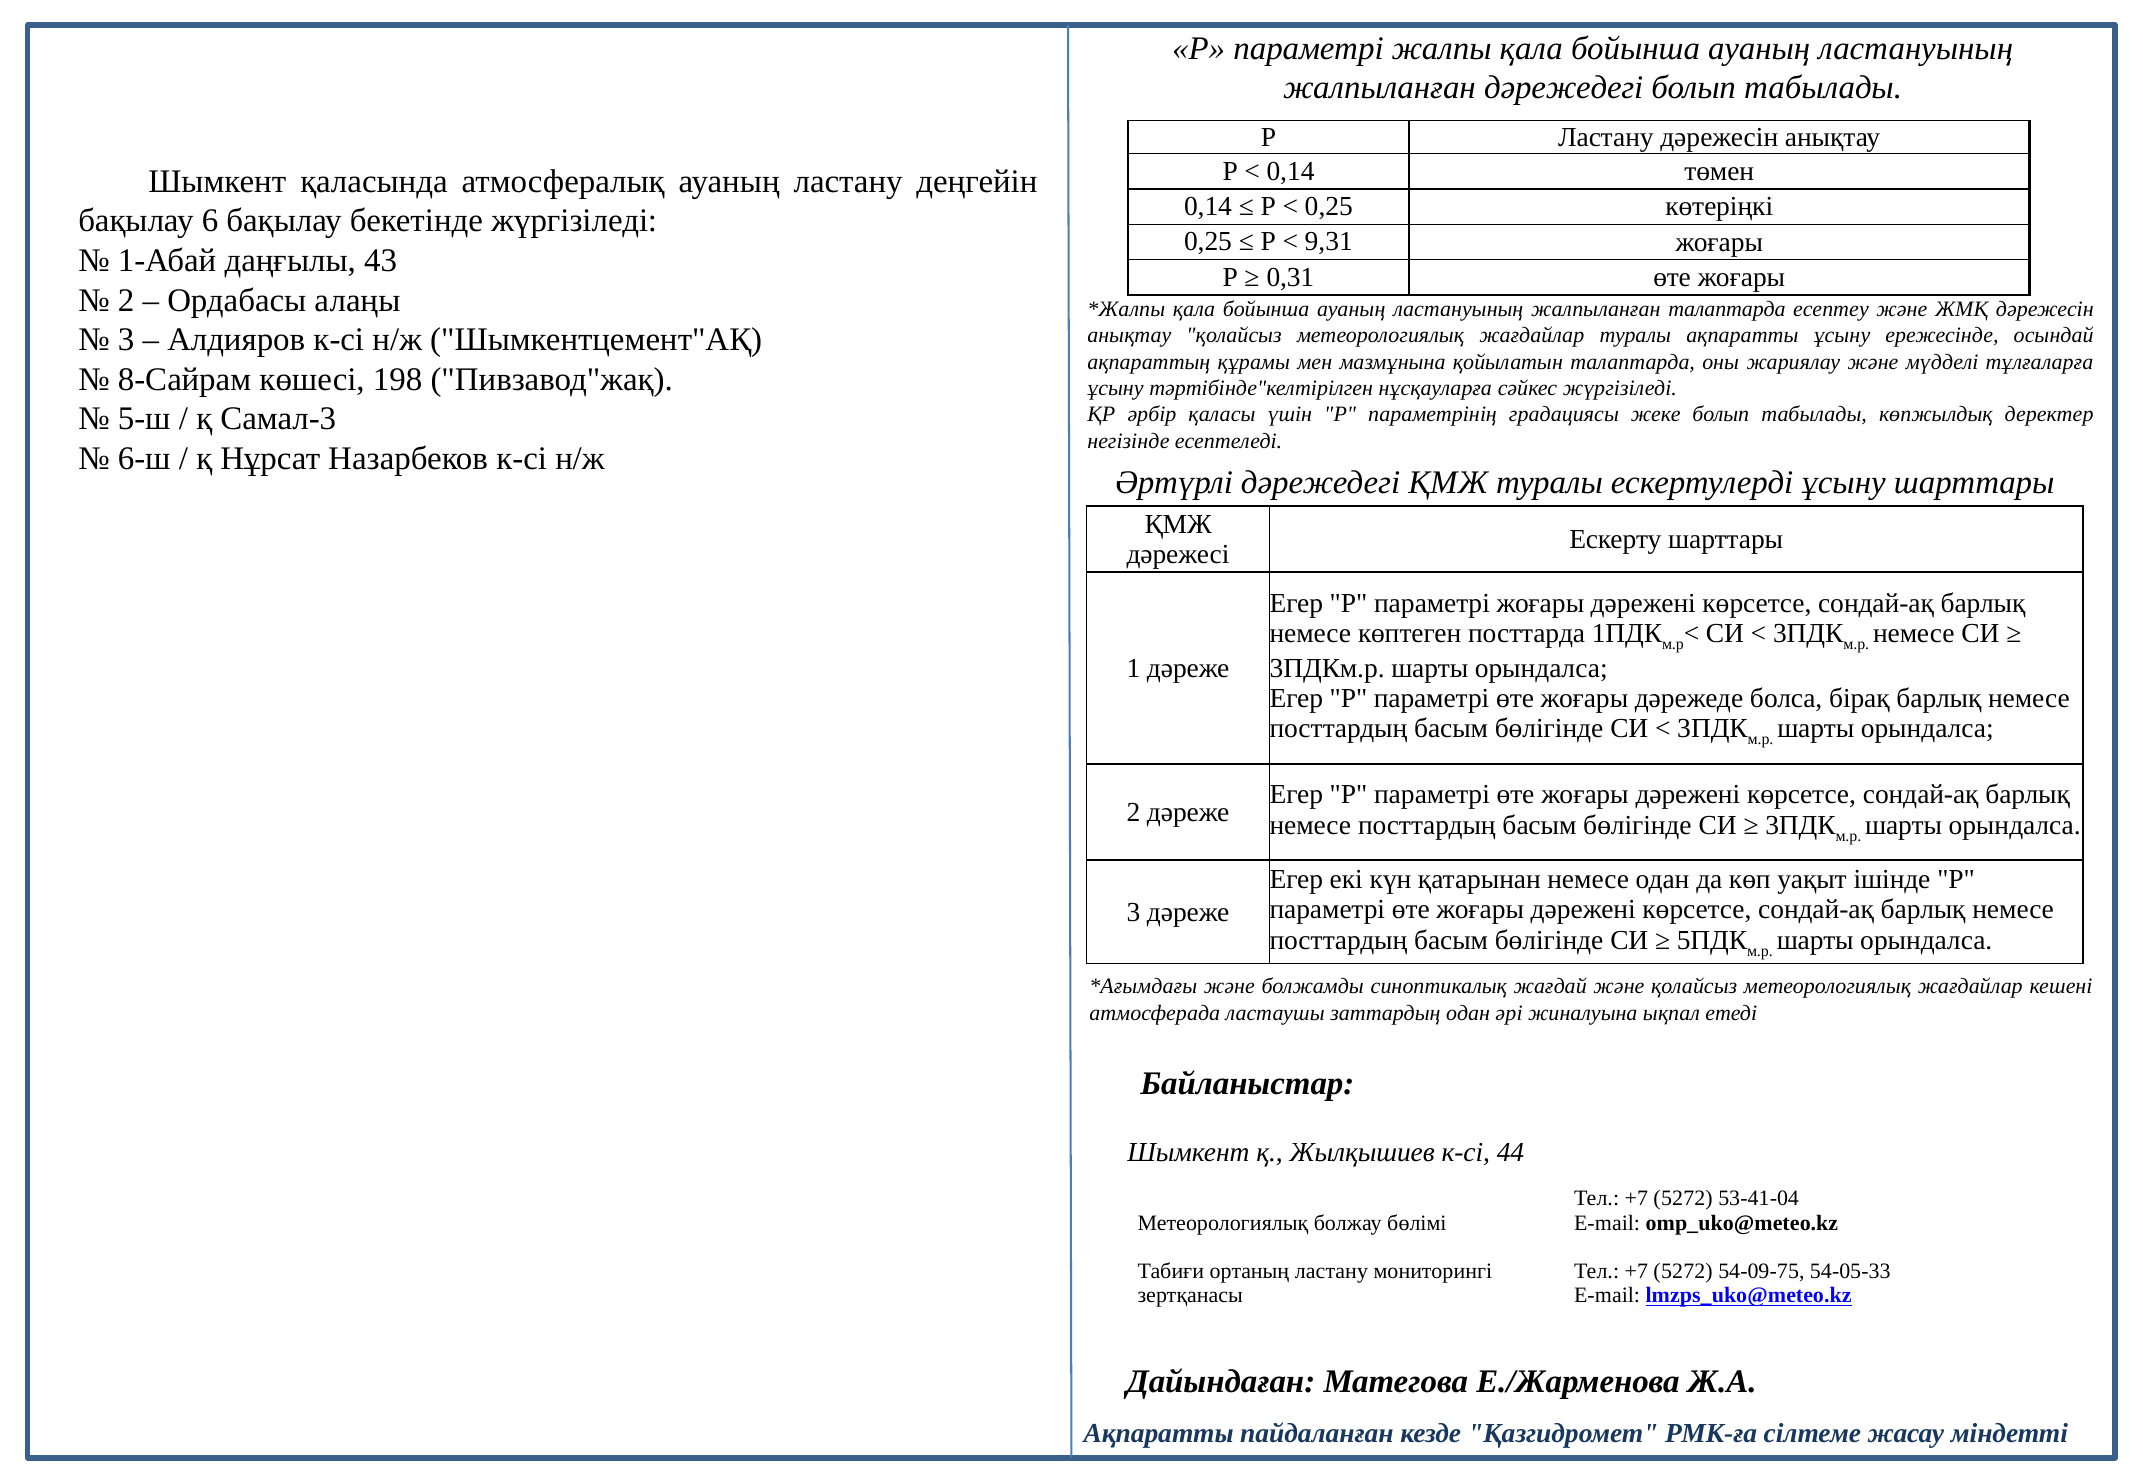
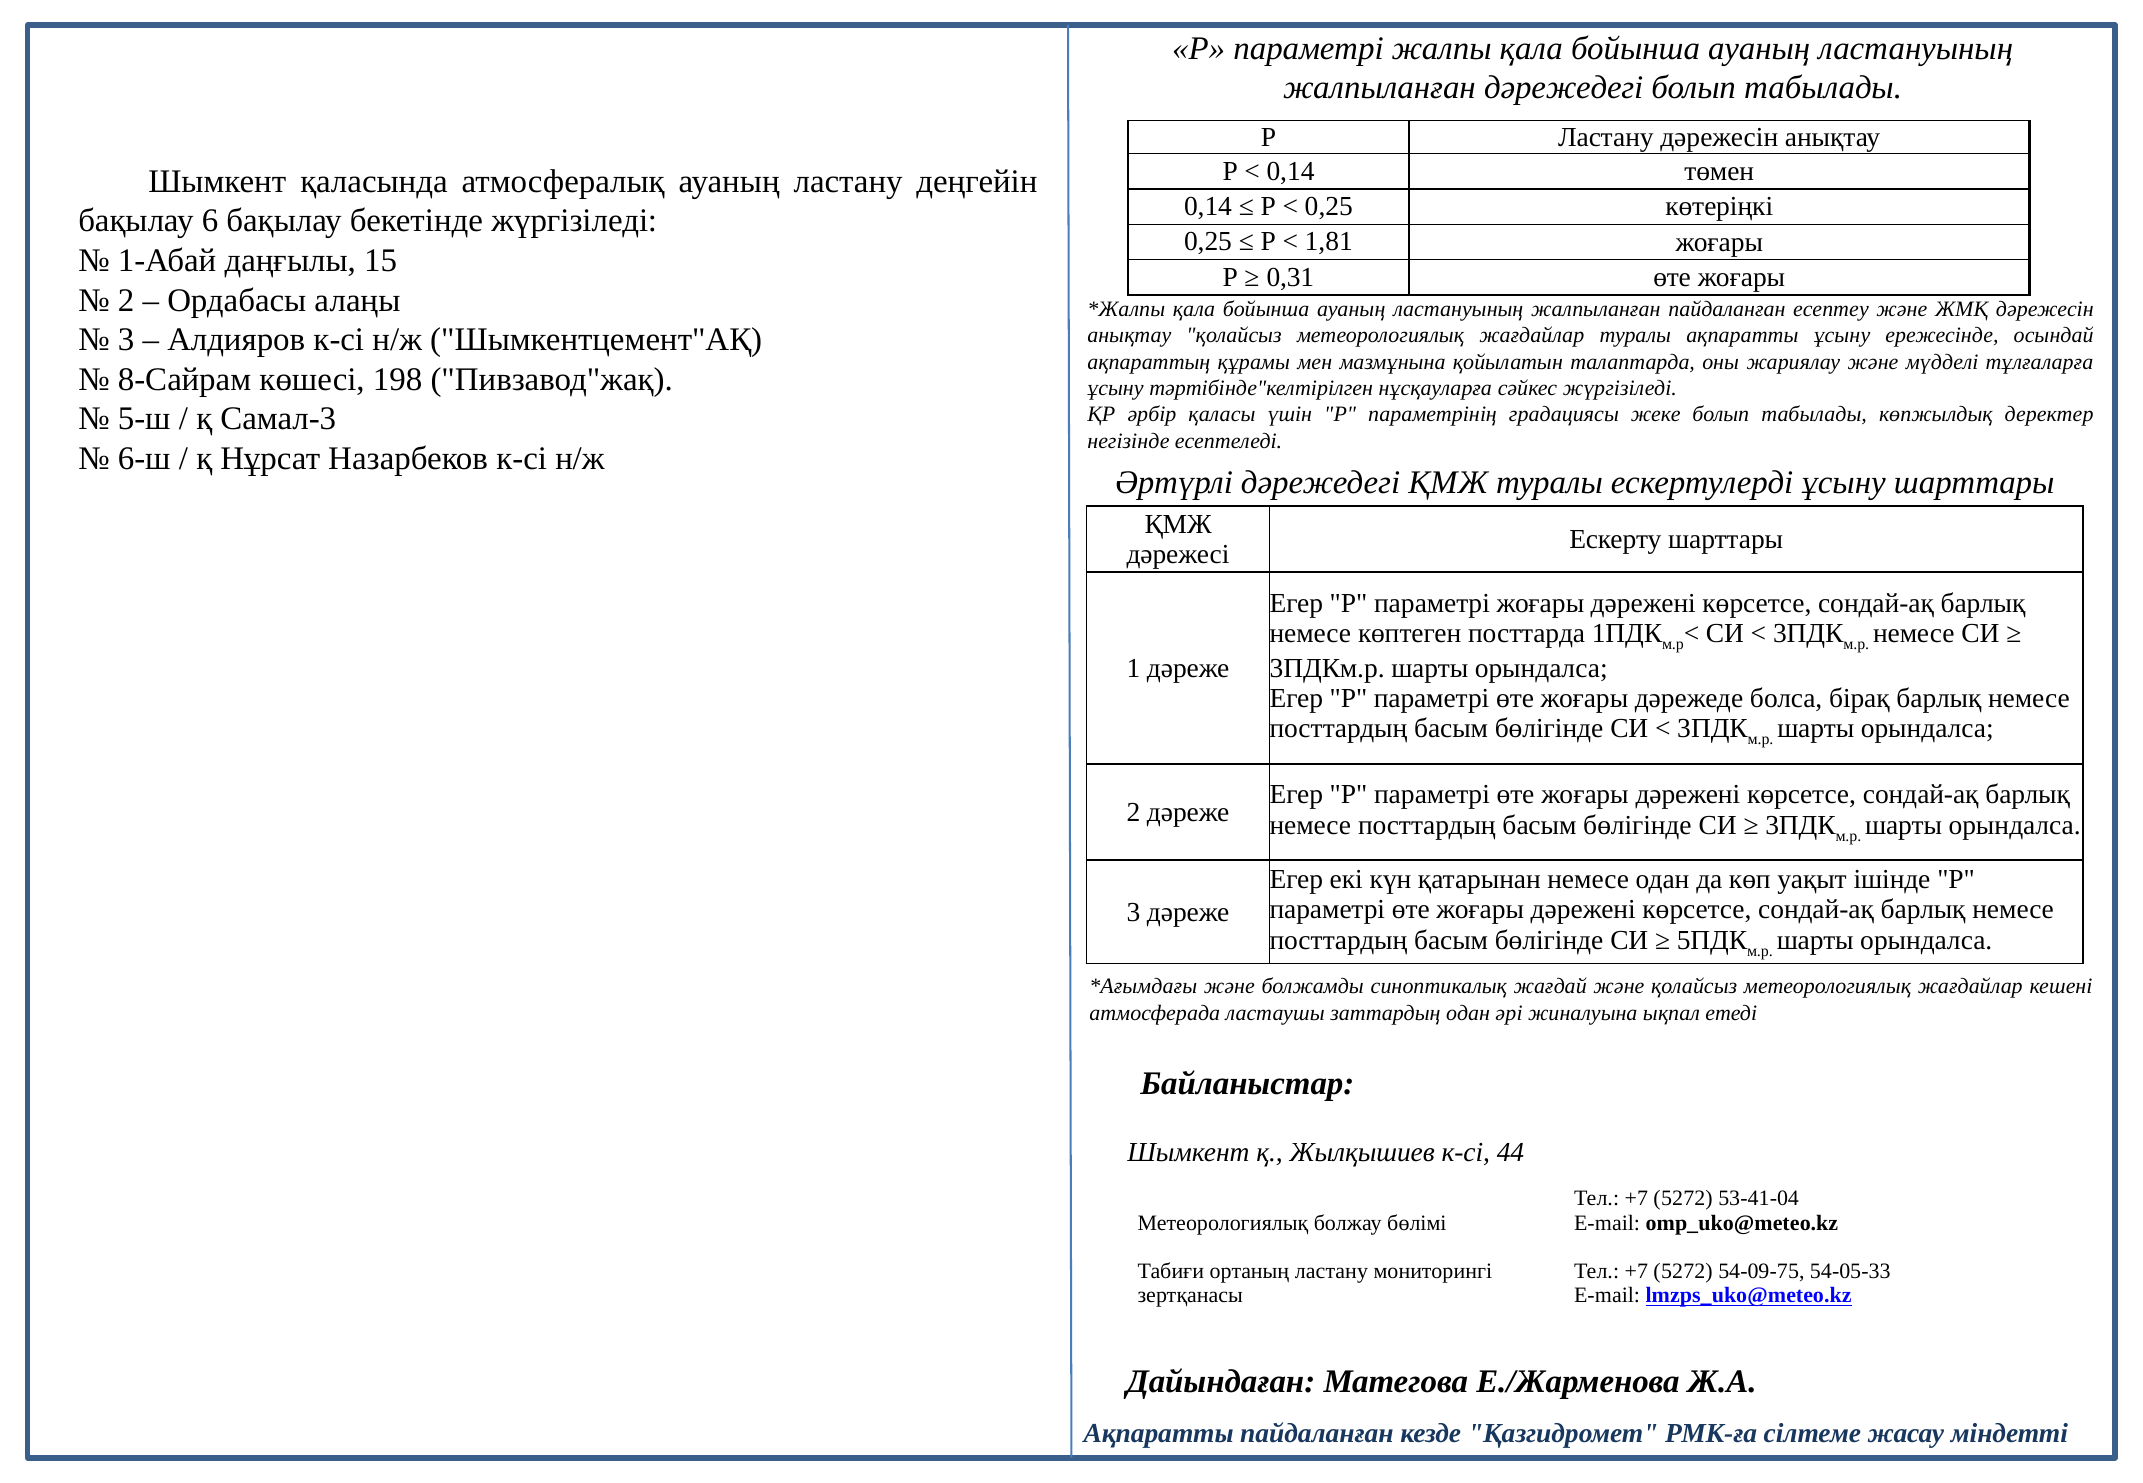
9,31: 9,31 -> 1,81
43: 43 -> 15
жалпыланған талаптарда: талаптарда -> пайдаланған
